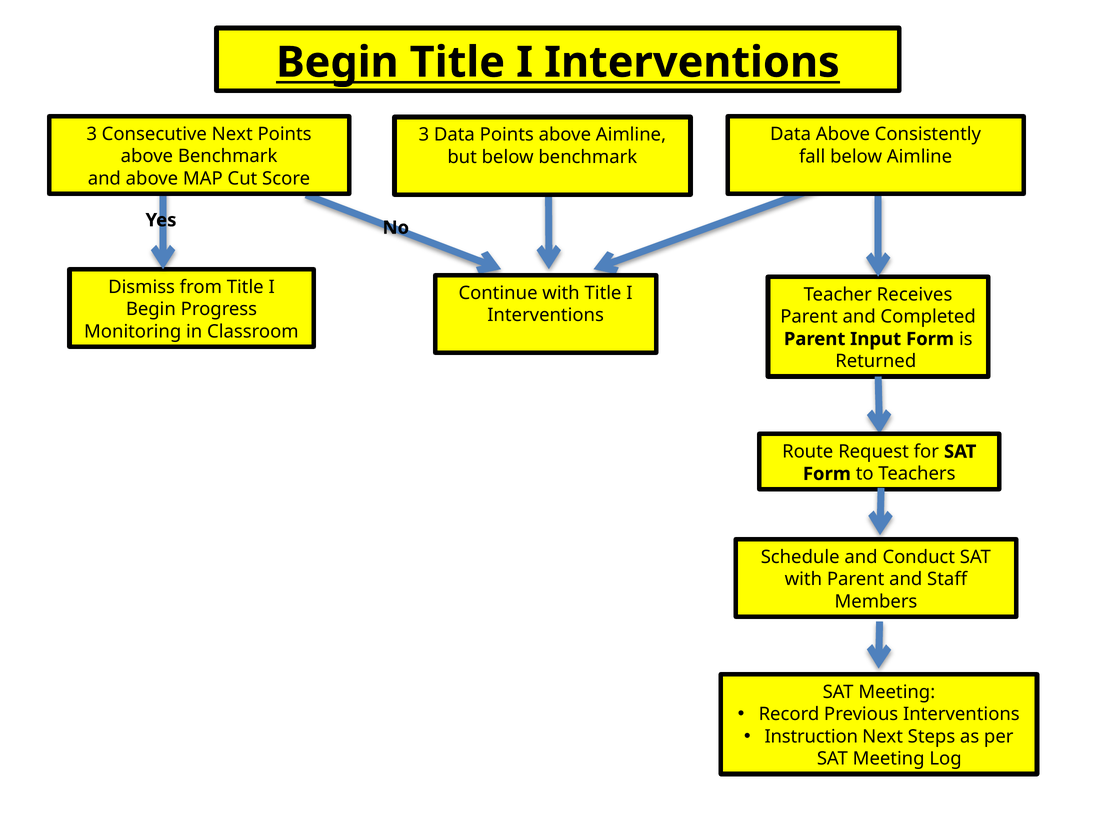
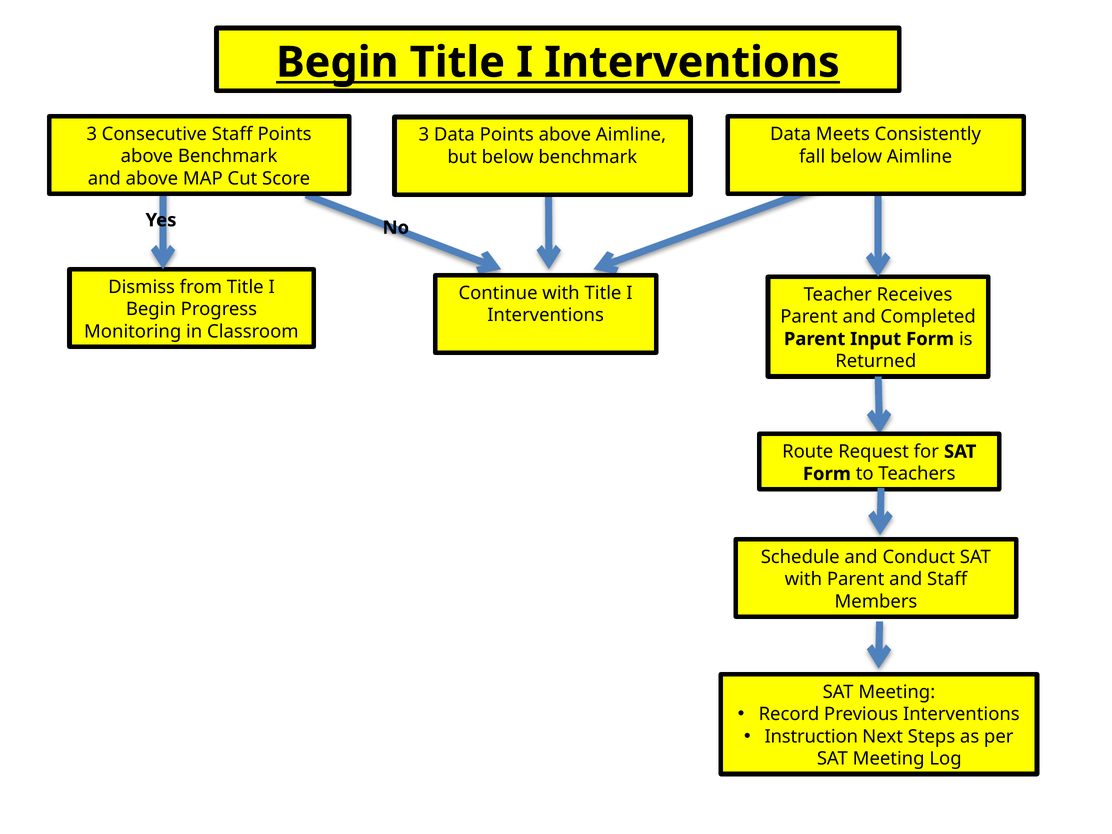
Consecutive Next: Next -> Staff
Data Above: Above -> Meets
